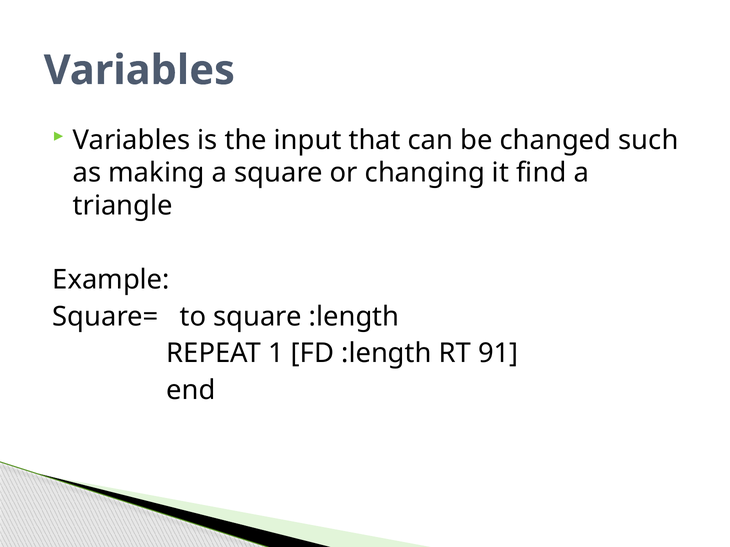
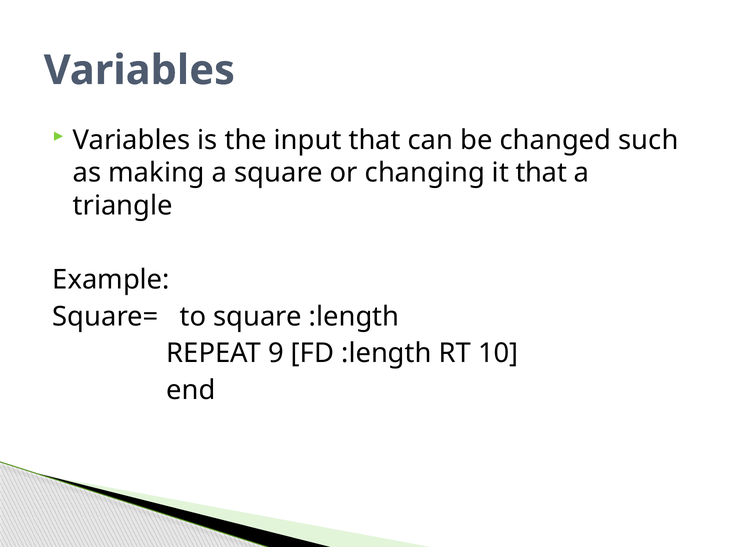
it find: find -> that
1: 1 -> 9
91: 91 -> 10
